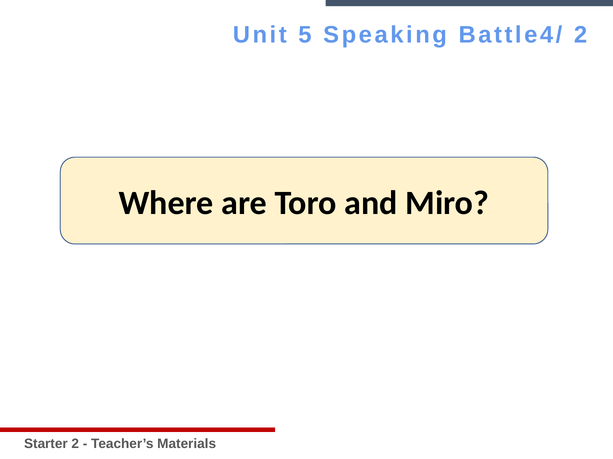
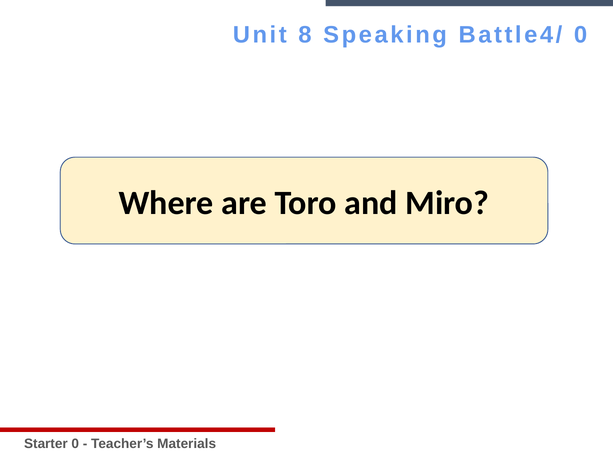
5: 5 -> 8
Battle4/ 2: 2 -> 0
Starter 2: 2 -> 0
